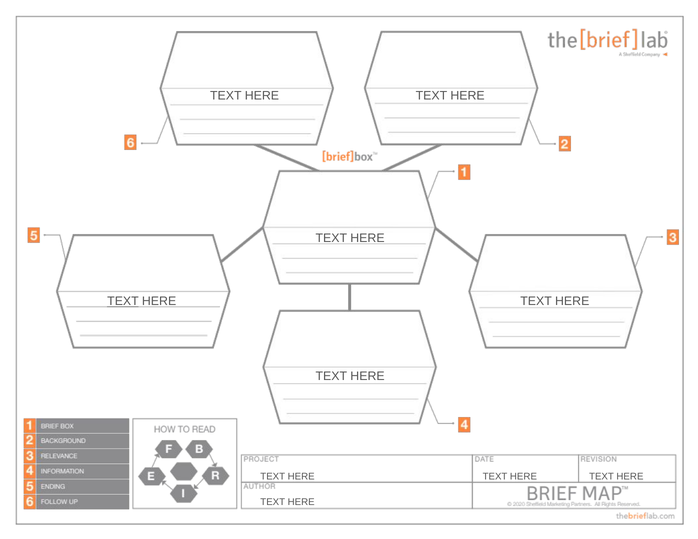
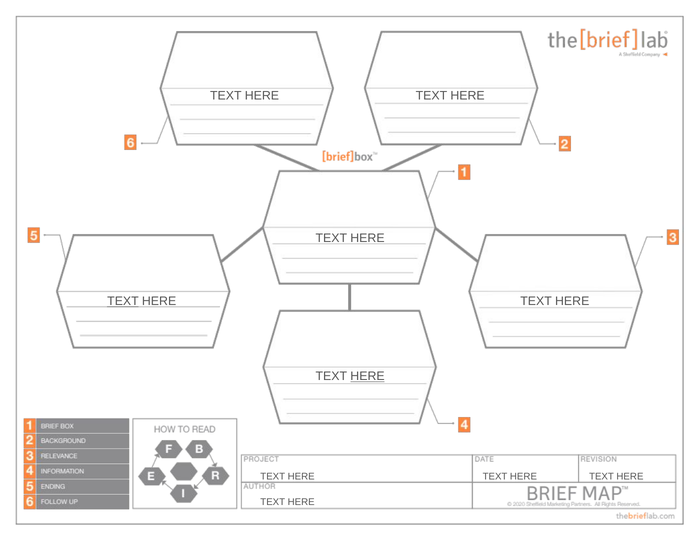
HERE at (367, 377) underline: none -> present
